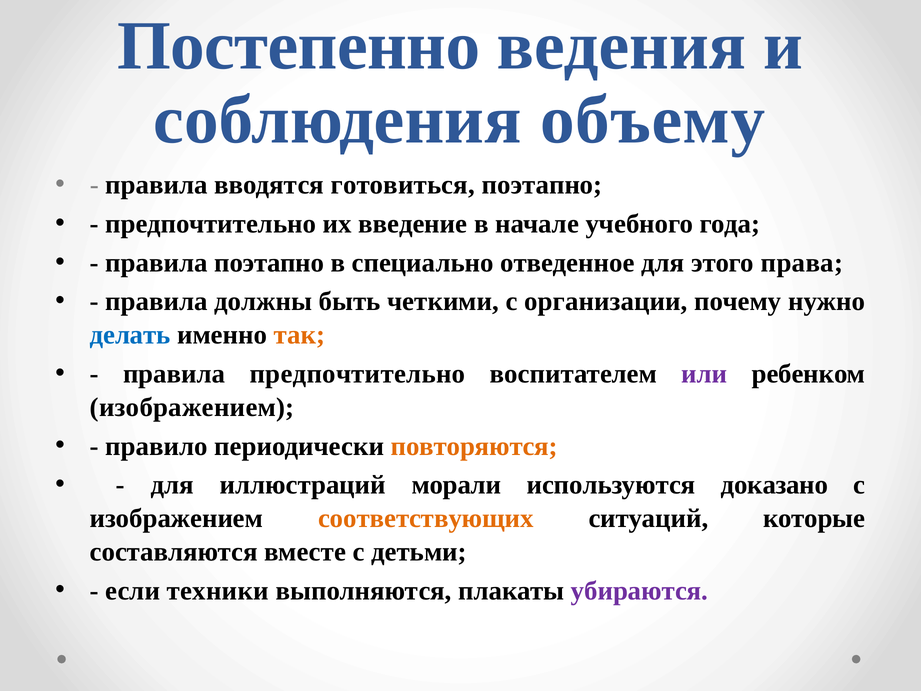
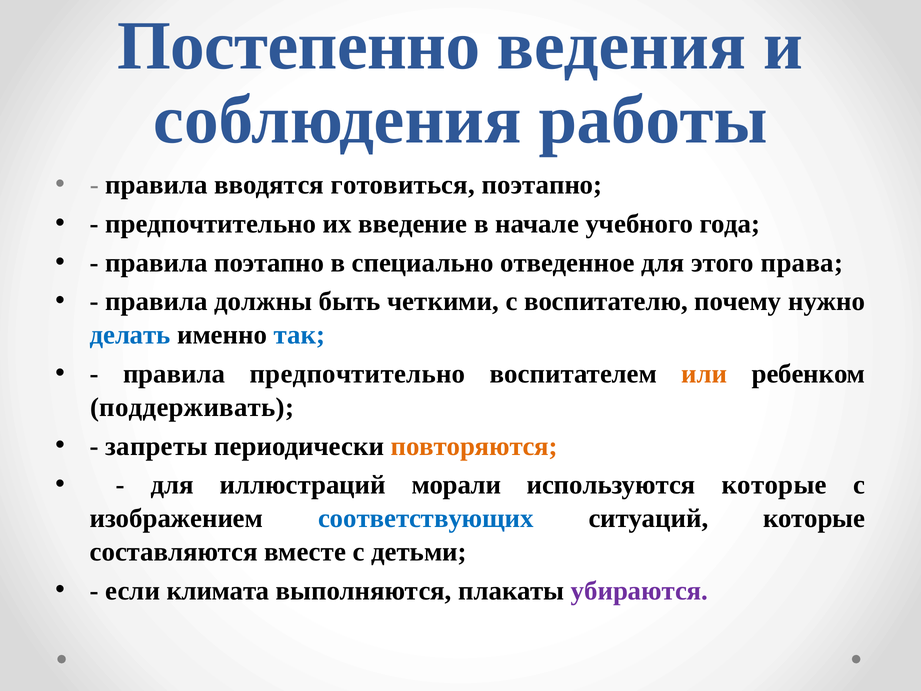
объему: объему -> работы
организации: организации -> воспитателю
так colour: orange -> blue
или colour: purple -> orange
изображением at (192, 407): изображением -> поддерживать
правило: правило -> запреты
используются доказано: доказано -> которые
соответствующих colour: orange -> blue
техники: техники -> климата
